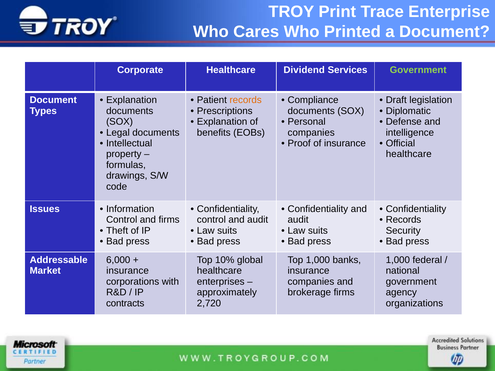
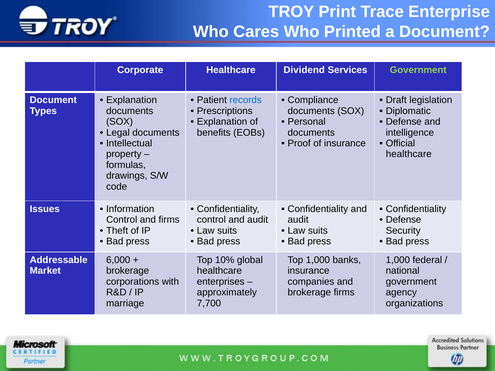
records at (246, 100) colour: orange -> blue
companies at (311, 133): companies -> documents
Records at (404, 220): Records -> Defense
insurance at (128, 271): insurance -> brokerage
contracts: contracts -> marriage
2,720: 2,720 -> 7,700
